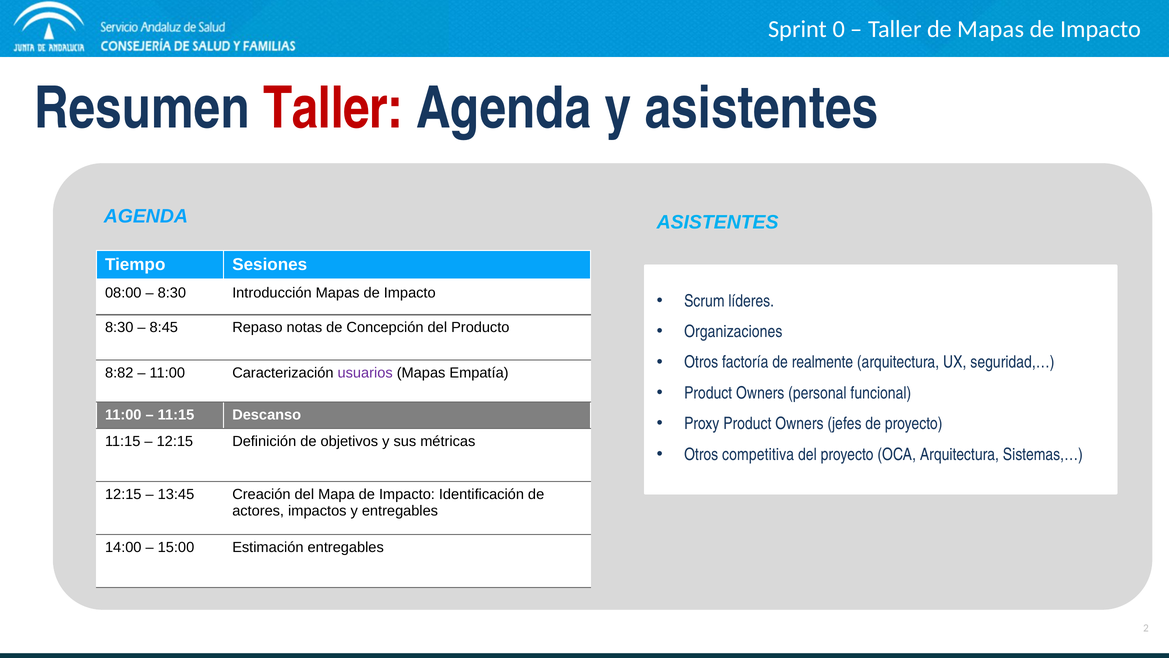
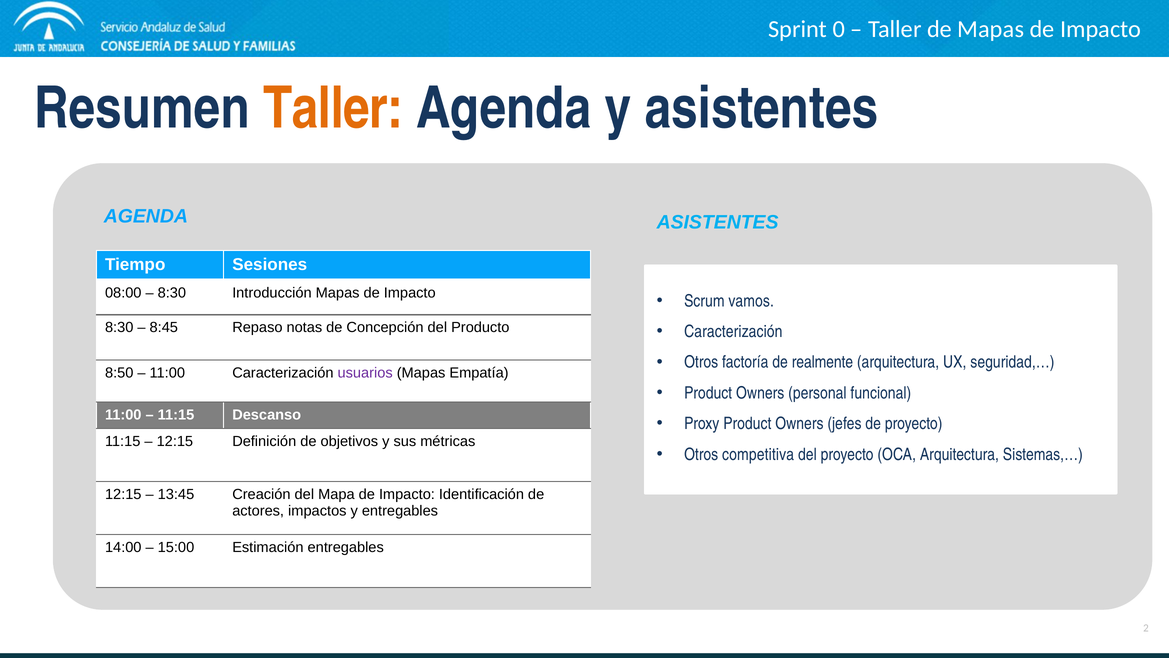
Taller at (333, 108) colour: red -> orange
líderes: líderes -> vamos
Organizaciones at (733, 331): Organizaciones -> Caracterización
8:82: 8:82 -> 8:50
